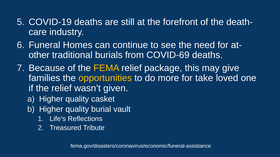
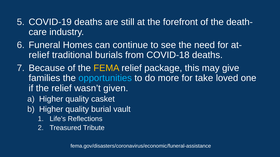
other at (39, 55): other -> relief
COVID-69: COVID-69 -> COVID-18
opportunities colour: yellow -> light blue
